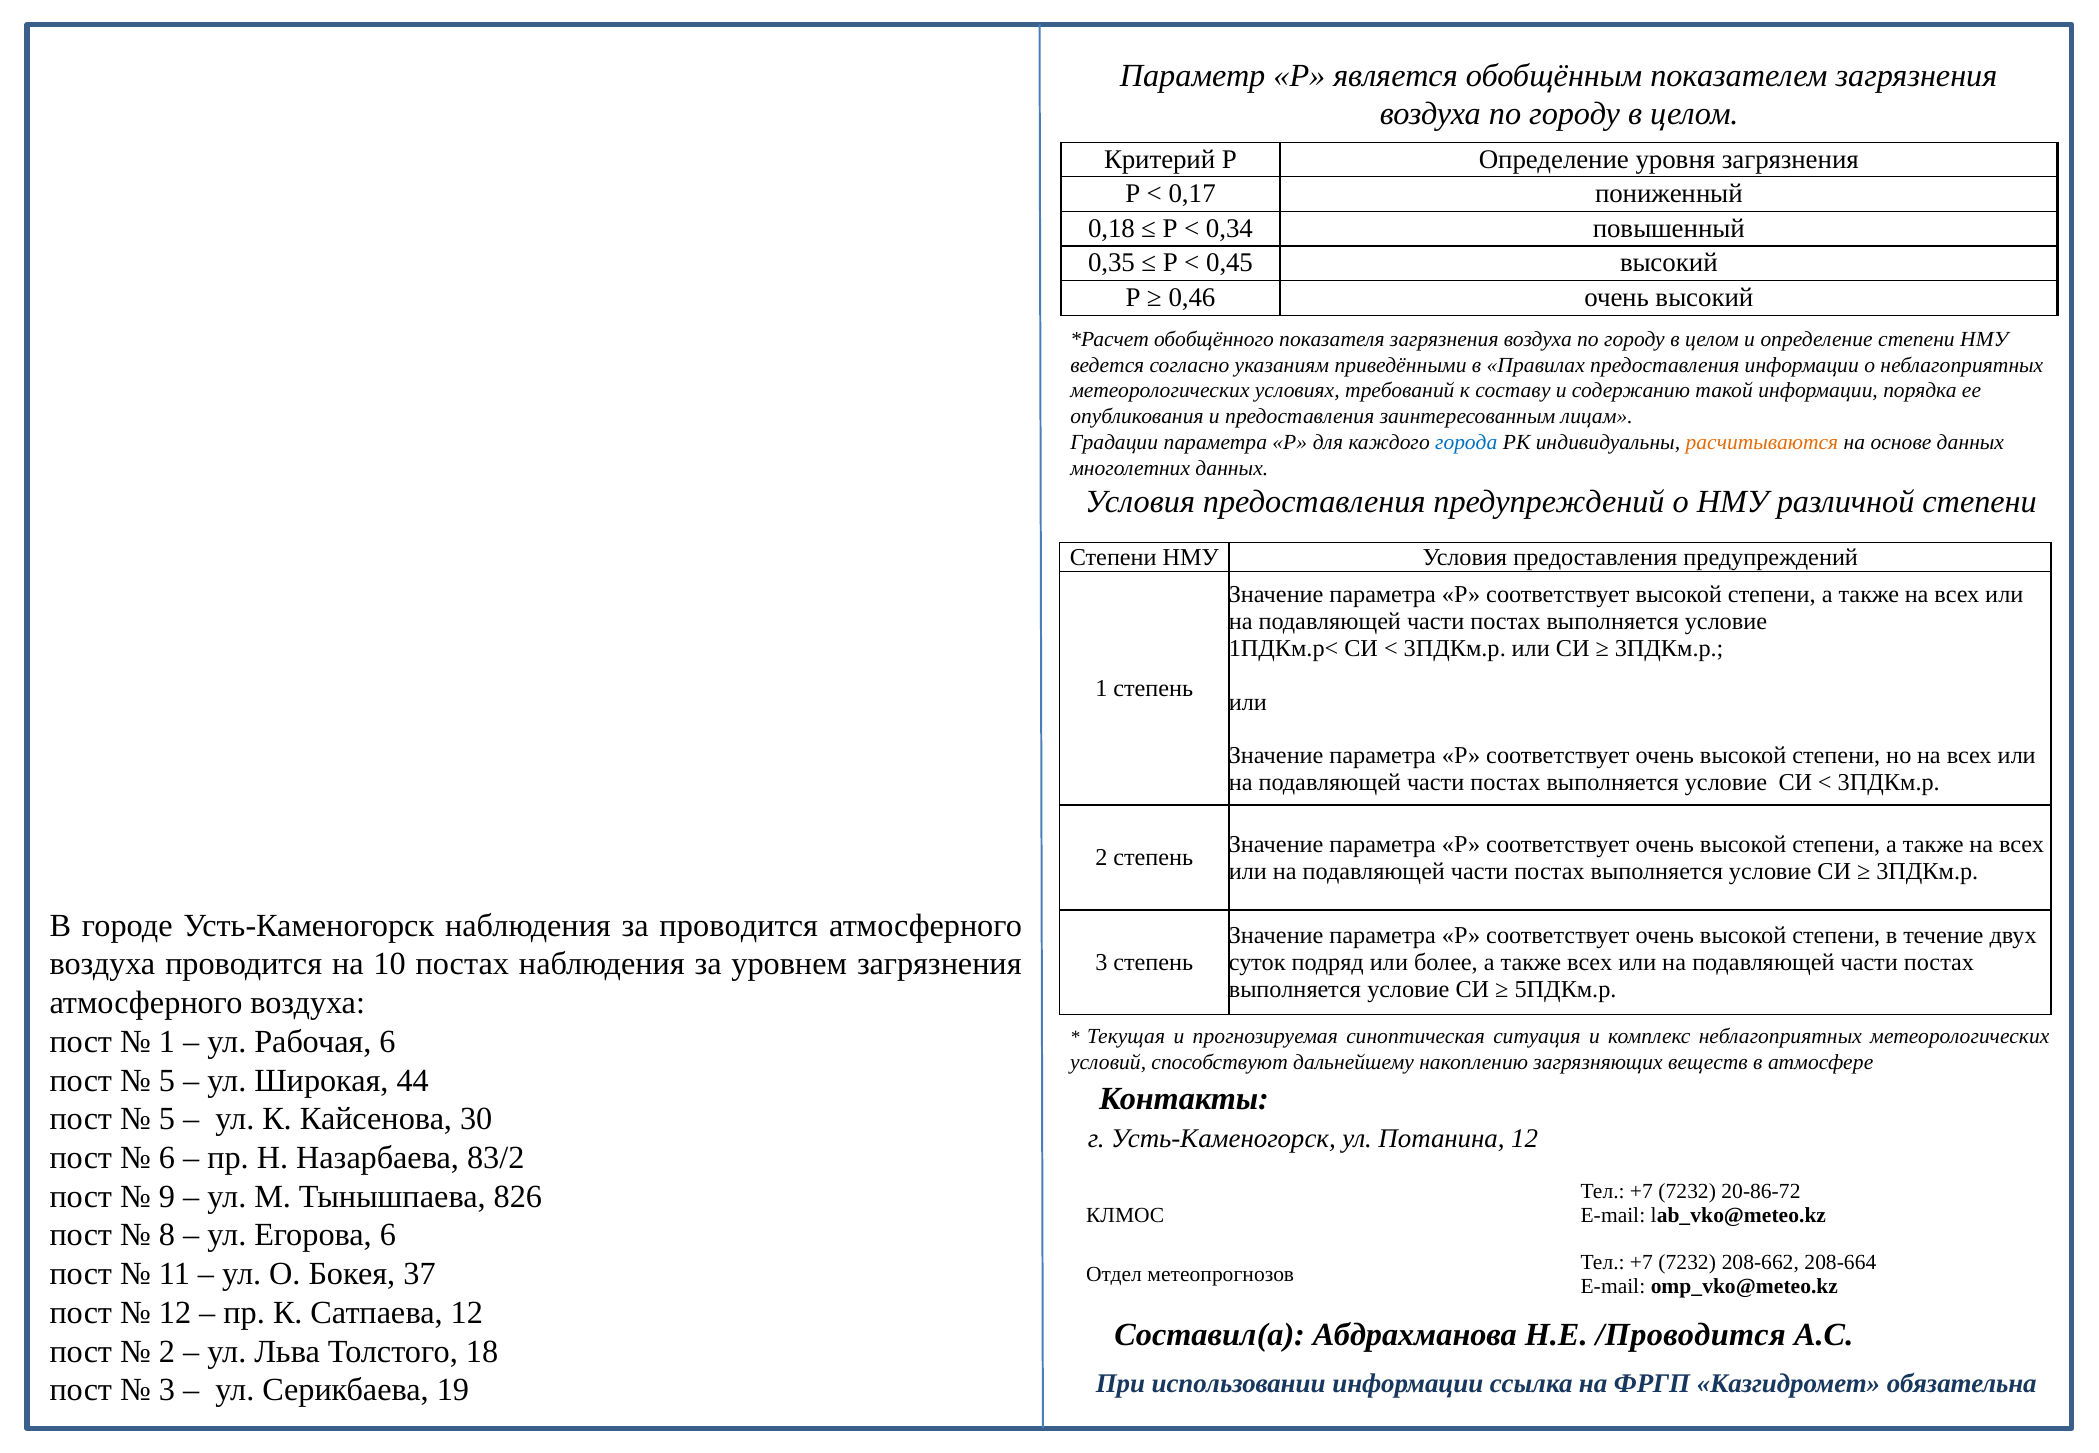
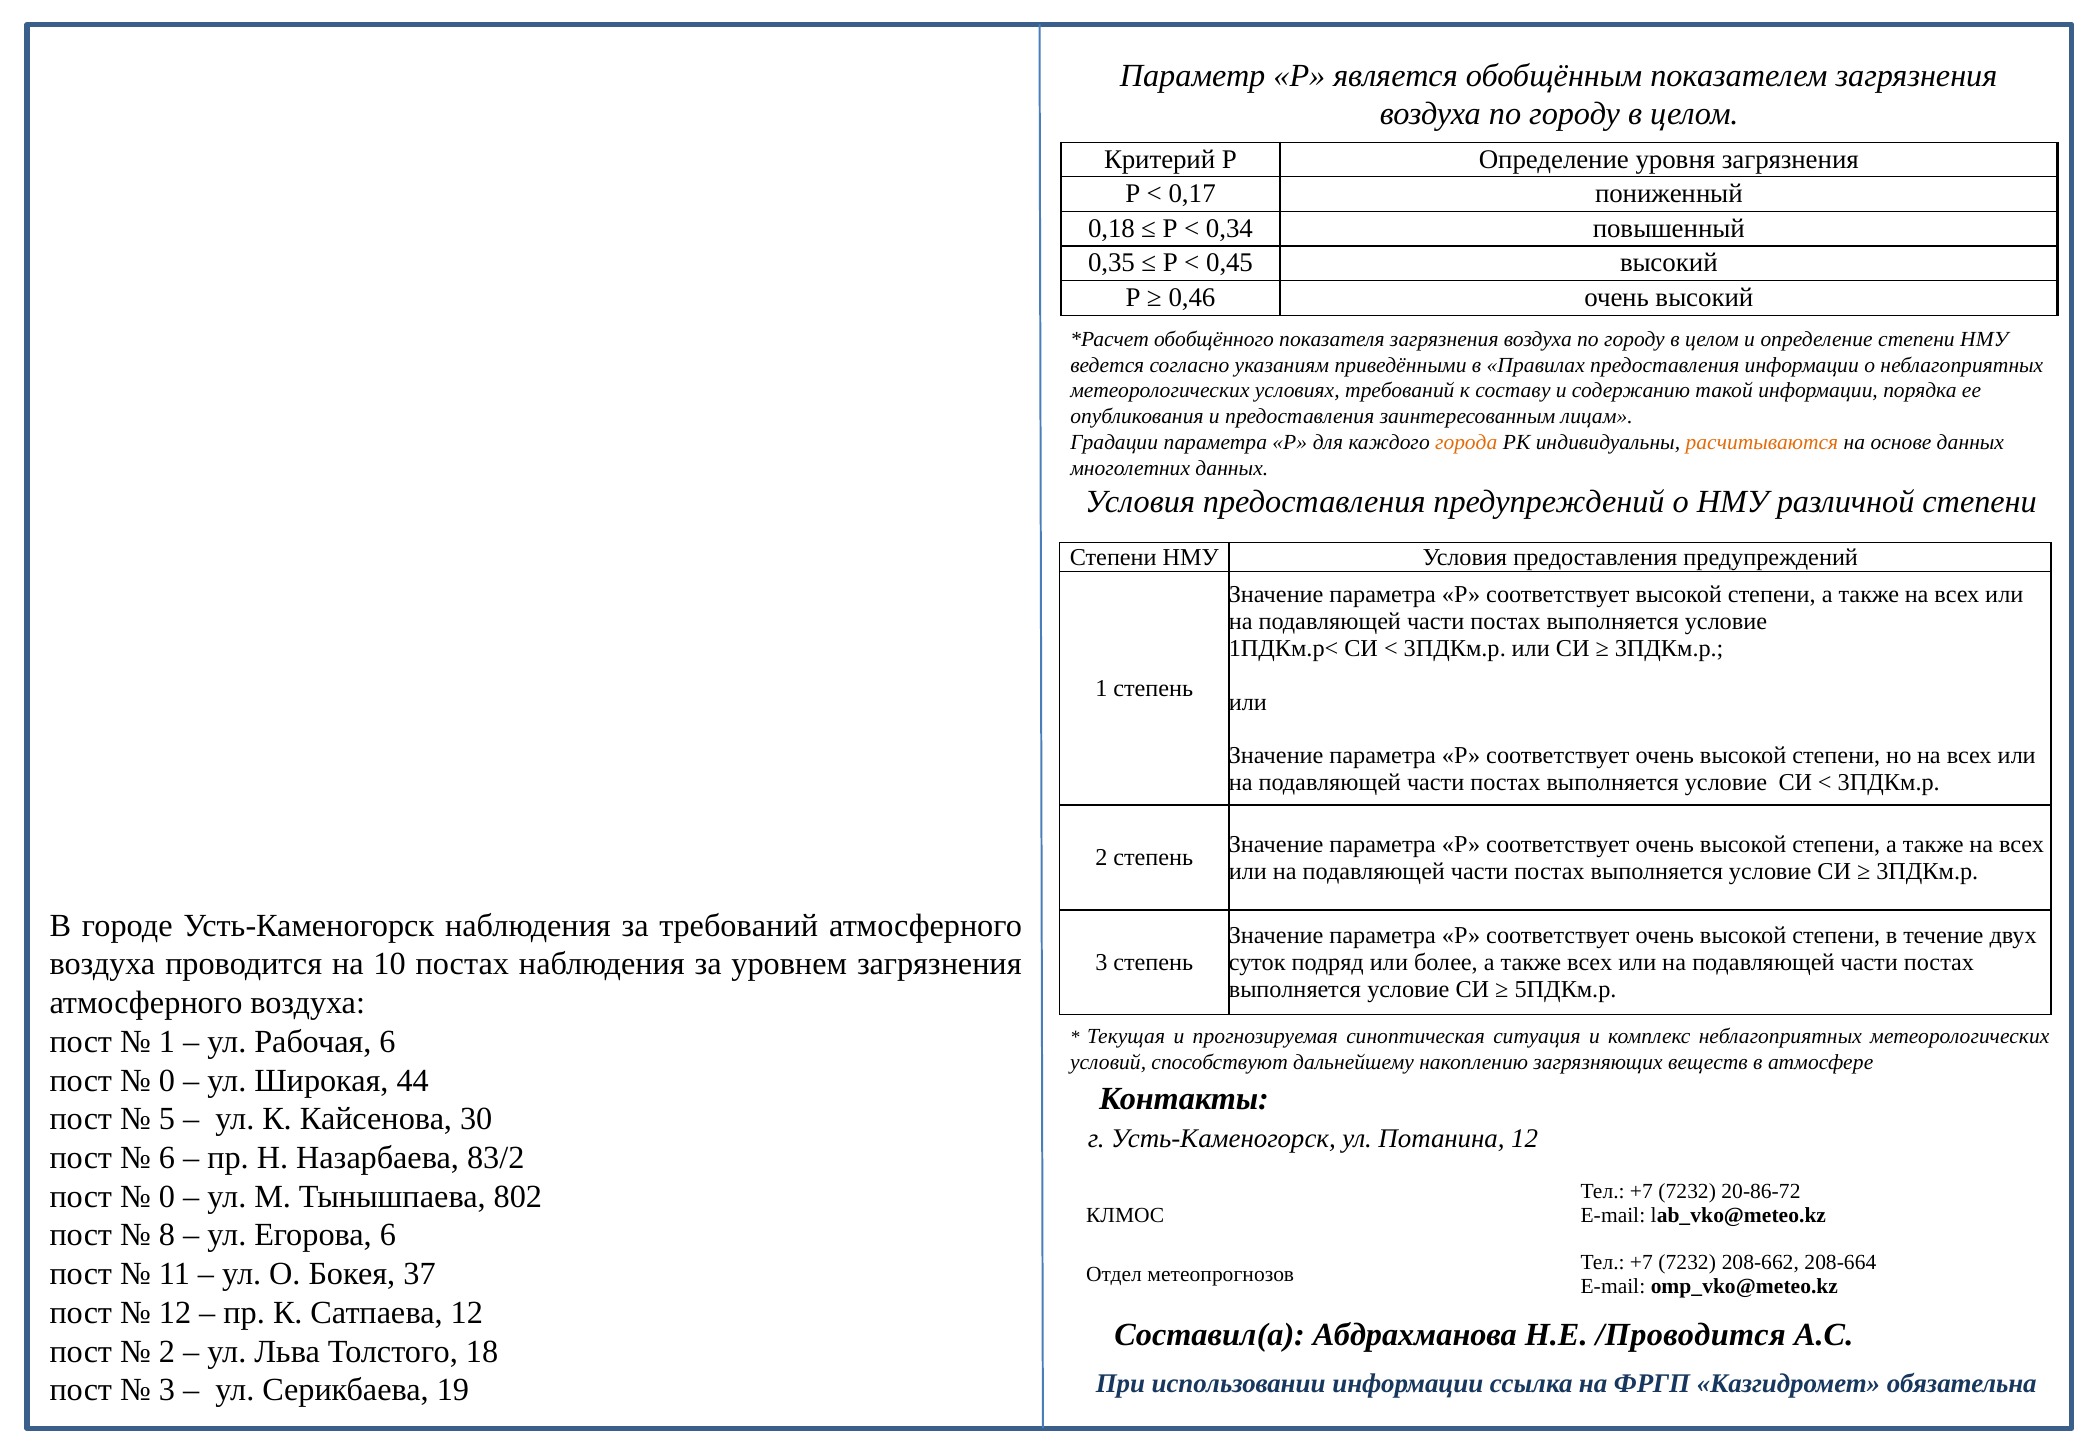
города colour: blue -> orange
за проводится: проводится -> требований
5 at (167, 1080): 5 -> 0
9 at (167, 1197): 9 -> 0
826: 826 -> 802
